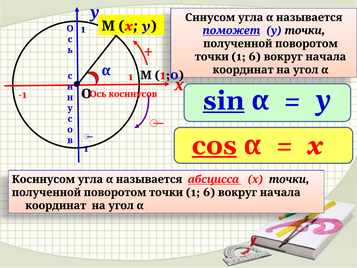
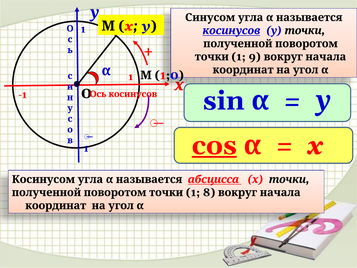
поможет at (231, 31): поможет -> косинусов
6 at (255, 57): 6 -> 9
sin underline: present -> none
6 at (209, 192): 6 -> 8
